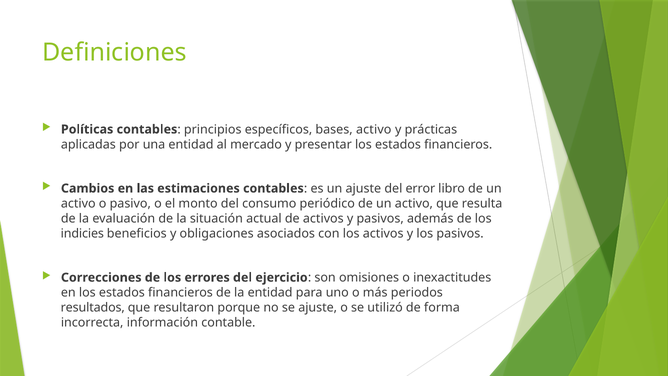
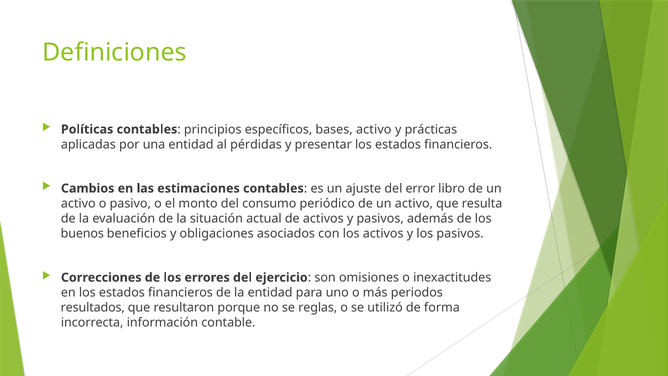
mercado: mercado -> pérdidas
indicies: indicies -> buenos
se ajuste: ajuste -> reglas
